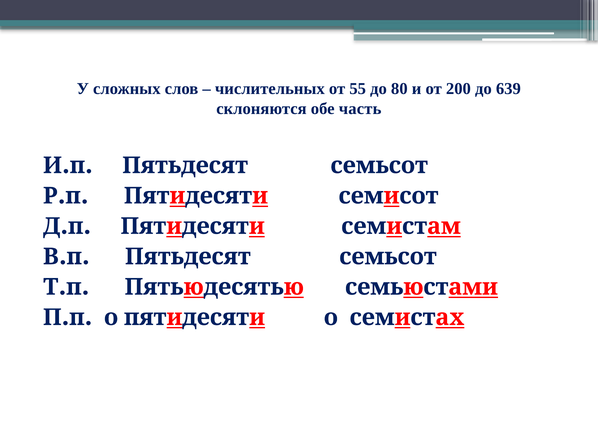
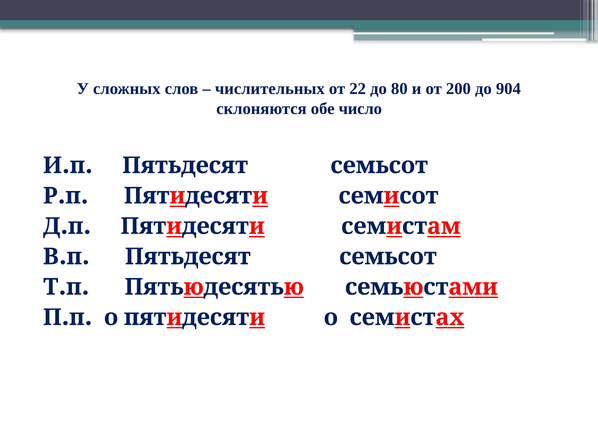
55: 55 -> 22
639: 639 -> 904
часть: часть -> число
